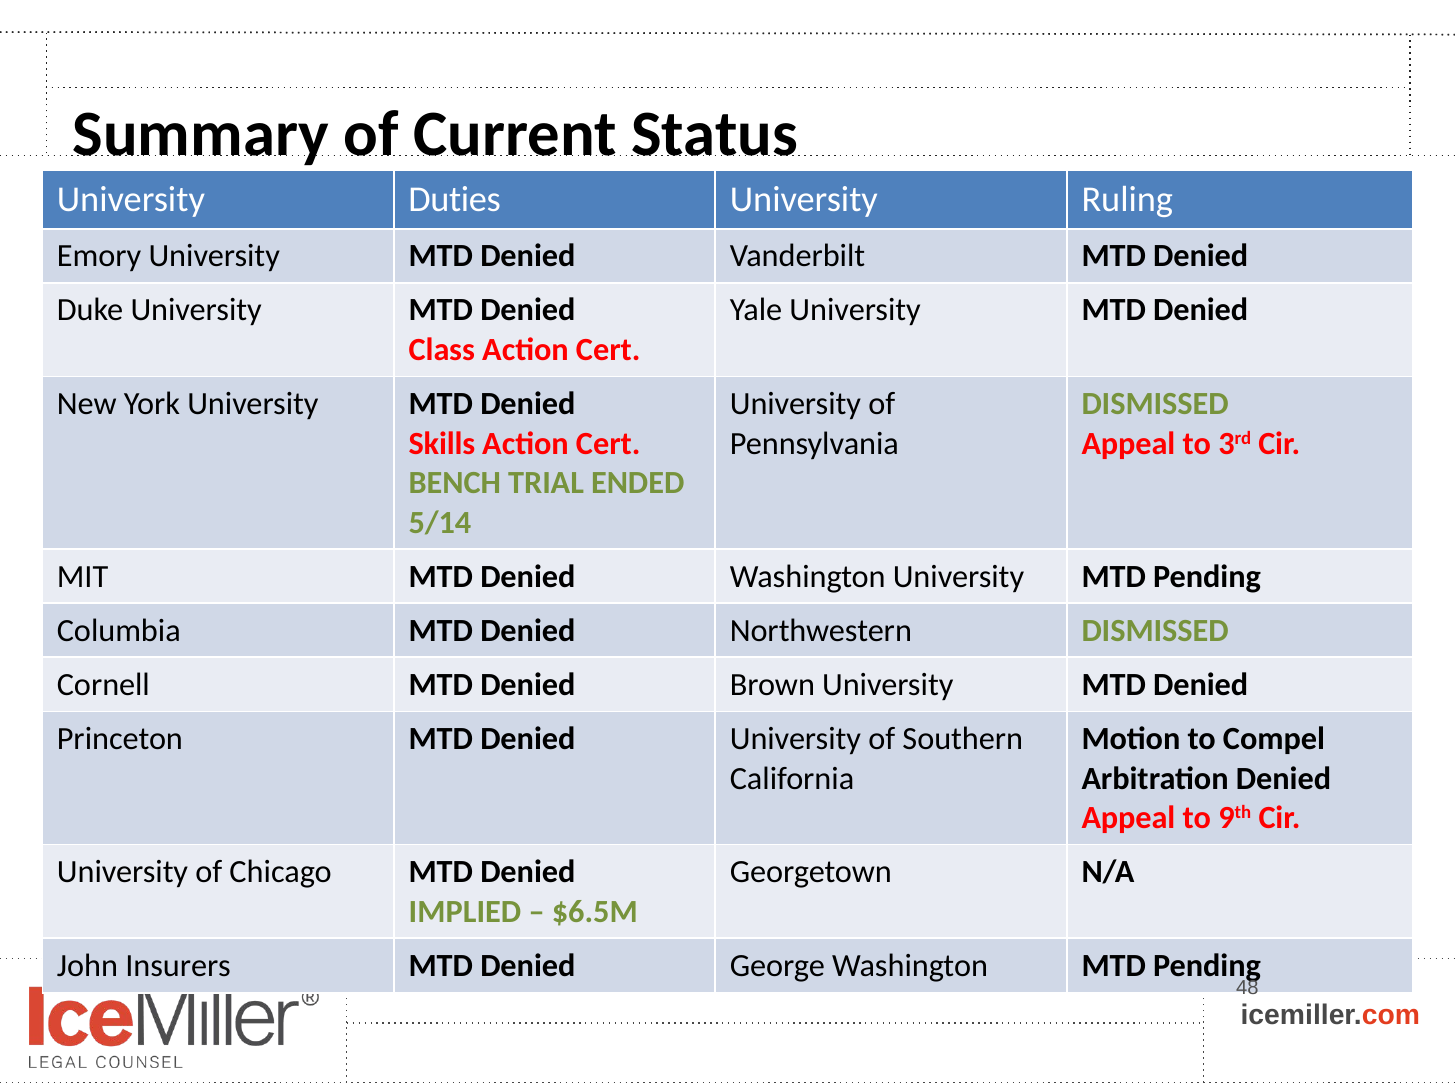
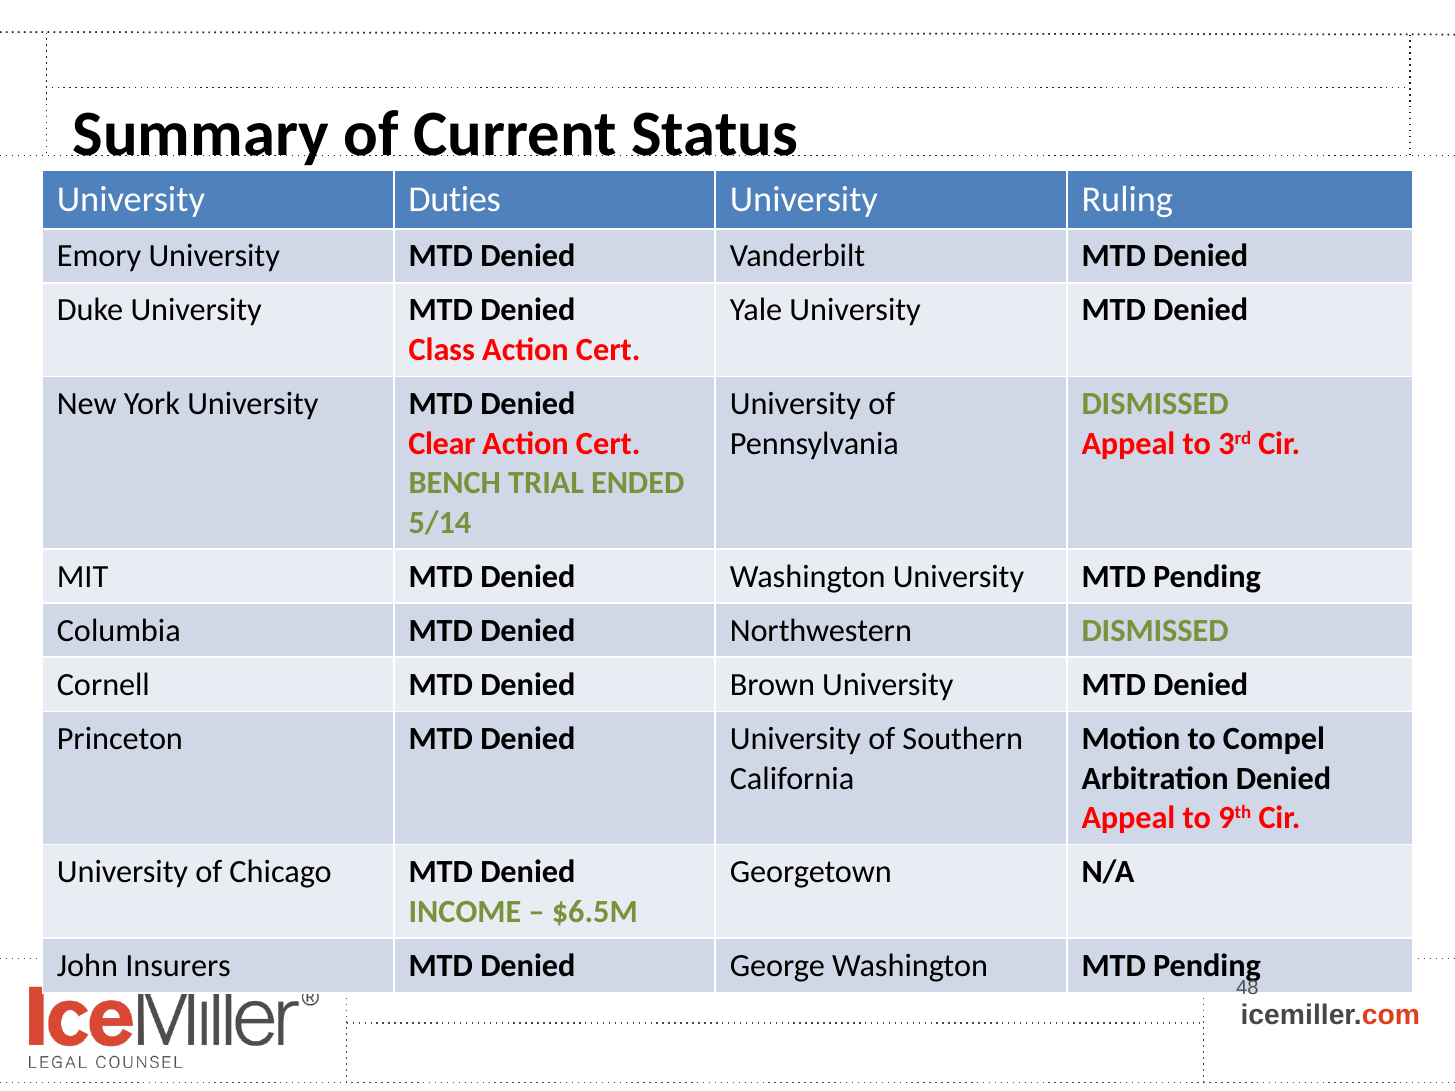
Skills: Skills -> Clear
IMPLIED: IMPLIED -> INCOME
